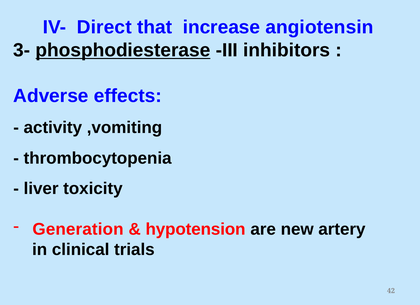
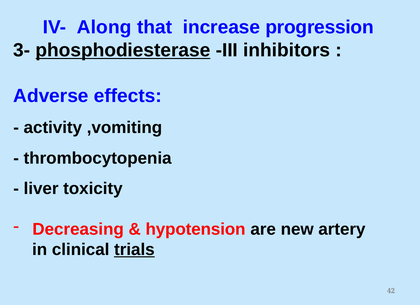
Direct: Direct -> Along
angiotensin: angiotensin -> progression
Generation: Generation -> Decreasing
trials underline: none -> present
